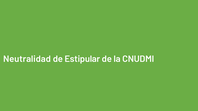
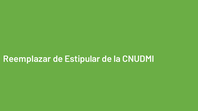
Neutralidad: Neutralidad -> Reemplazar
